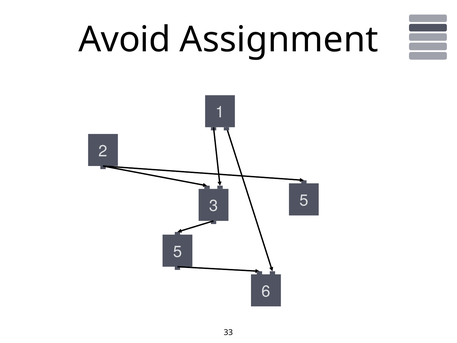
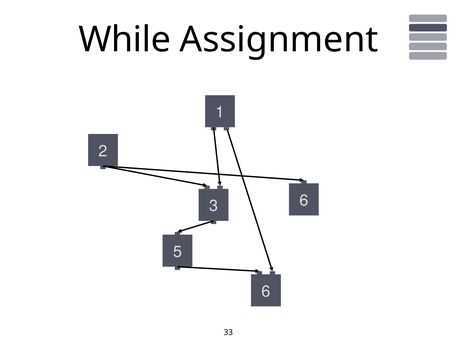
Avoid: Avoid -> While
3 5: 5 -> 6
